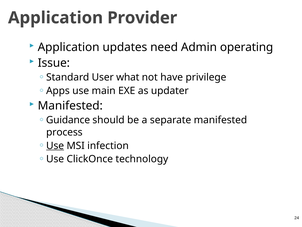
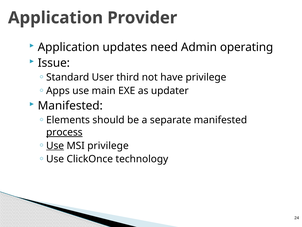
what: what -> third
Guidance: Guidance -> Elements
process underline: none -> present
MSI infection: infection -> privilege
